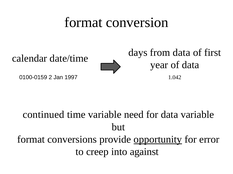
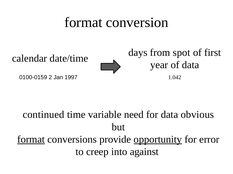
from data: data -> spot
data variable: variable -> obvious
format at (31, 140) underline: none -> present
